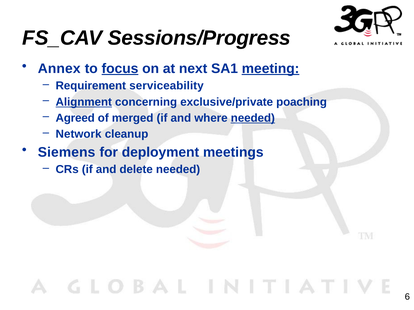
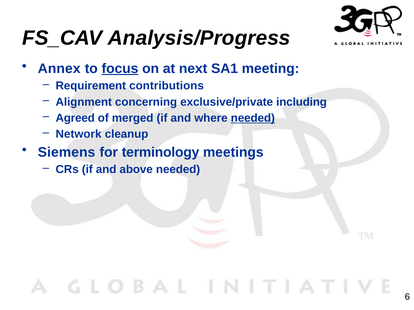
Sessions/Progress: Sessions/Progress -> Analysis/Progress
meeting underline: present -> none
serviceability: serviceability -> contributions
Alignment underline: present -> none
poaching: poaching -> including
deployment: deployment -> terminology
delete: delete -> above
